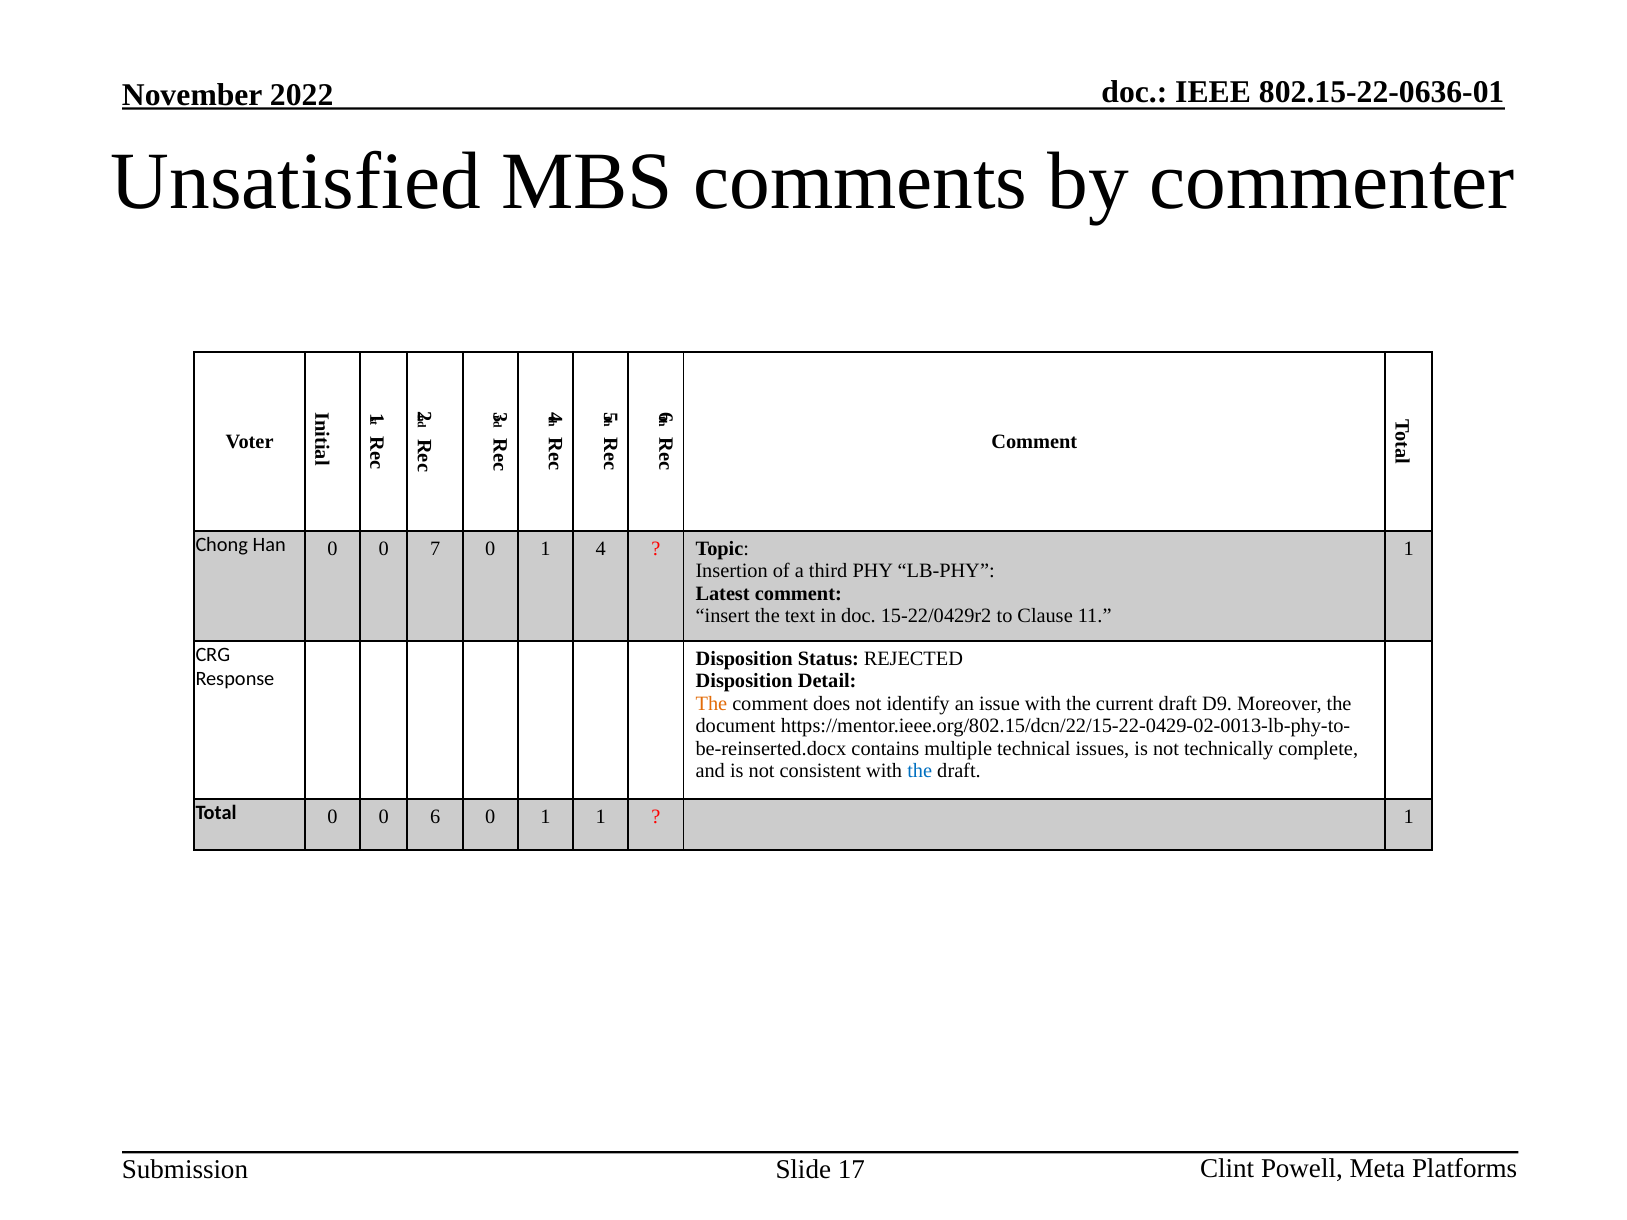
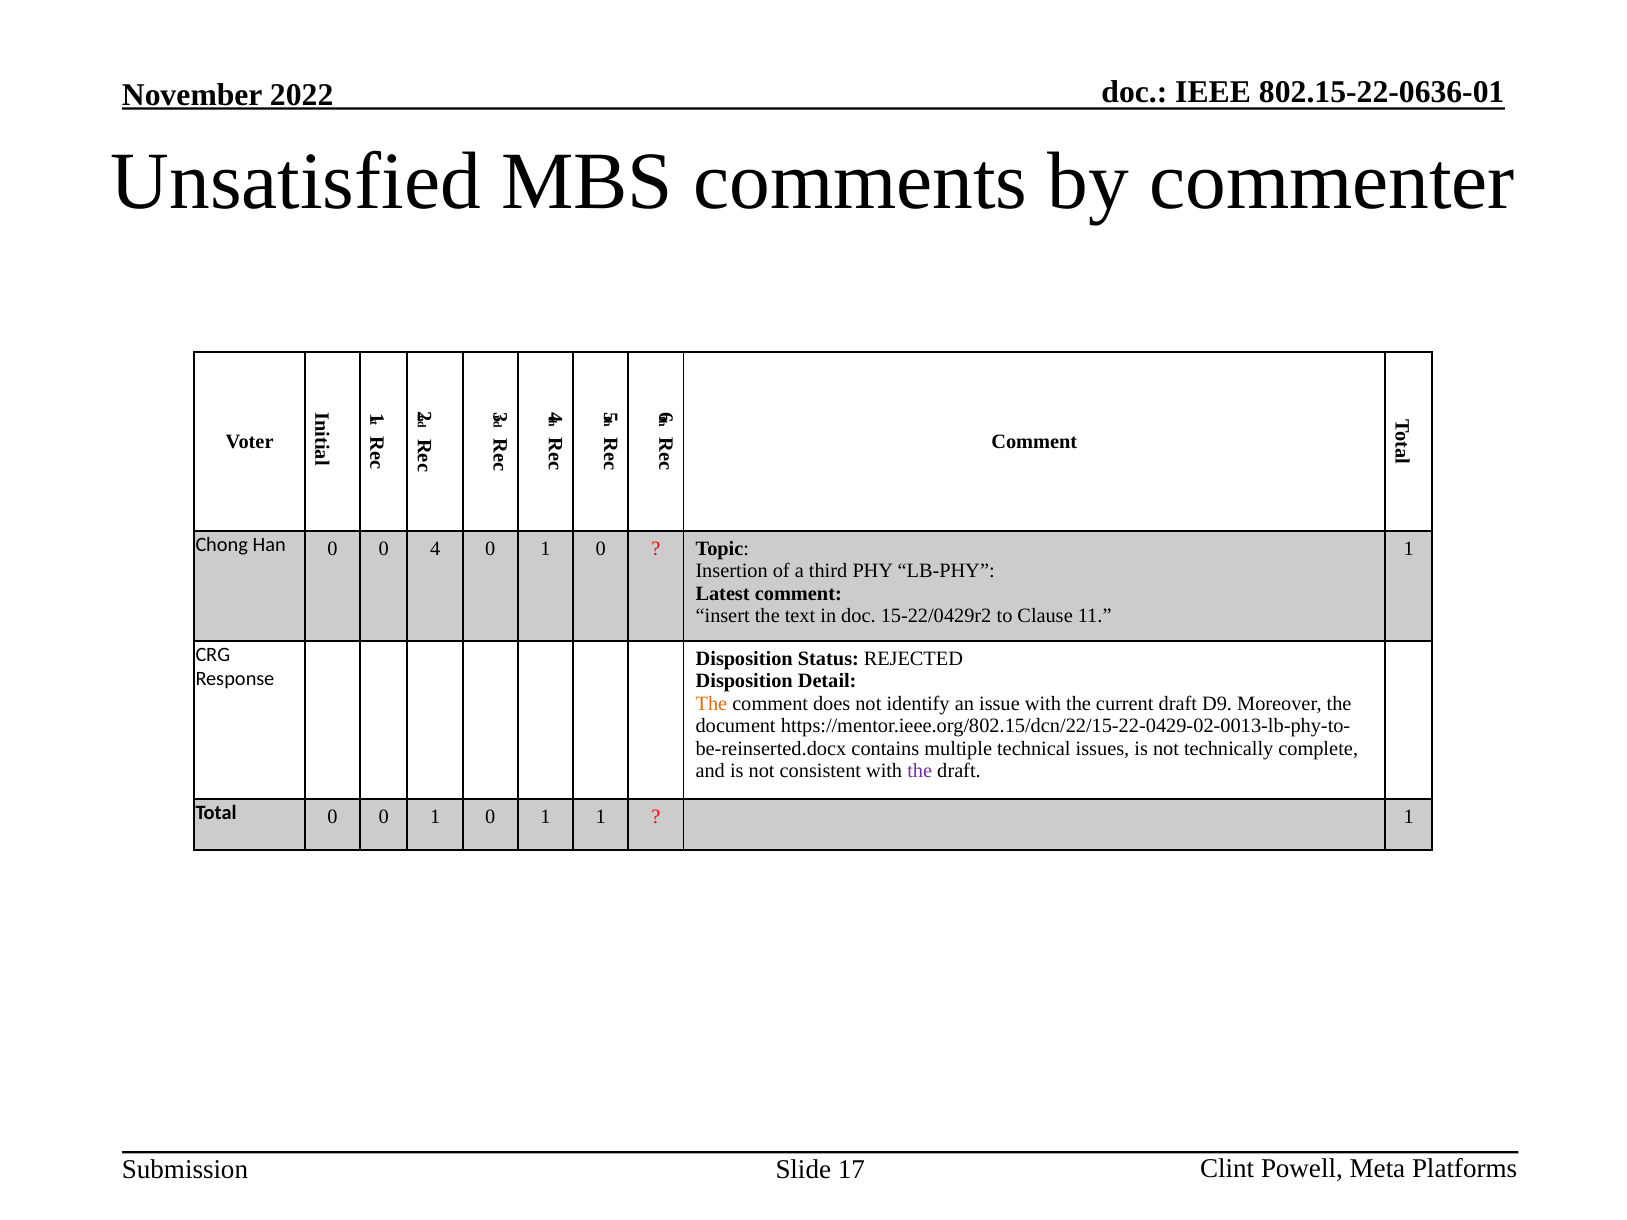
7: 7 -> 4
4 at (601, 549): 4 -> 0
the at (920, 771) colour: blue -> purple
0 0 6: 6 -> 1
